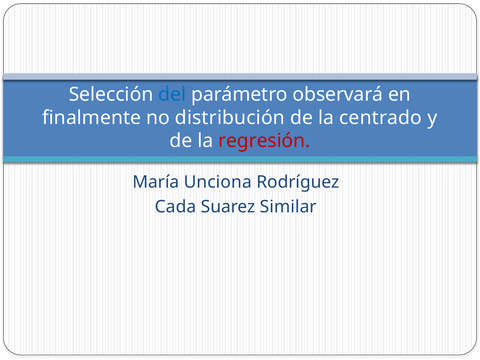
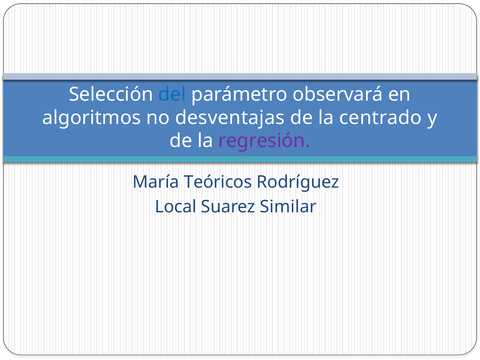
finalmente: finalmente -> algoritmos
distribución: distribución -> desventajas
regresión colour: red -> purple
Unciona: Unciona -> Teóricos
Cada: Cada -> Local
